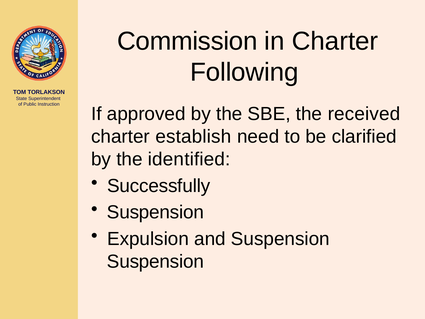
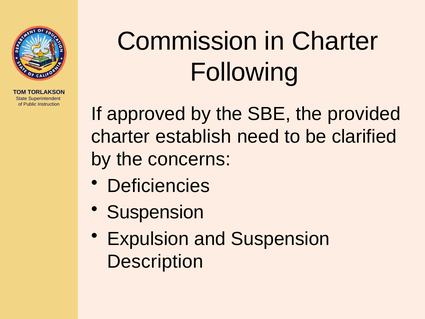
received: received -> provided
identified: identified -> concerns
Successfully: Successfully -> Deficiencies
Suspension at (155, 261): Suspension -> Description
